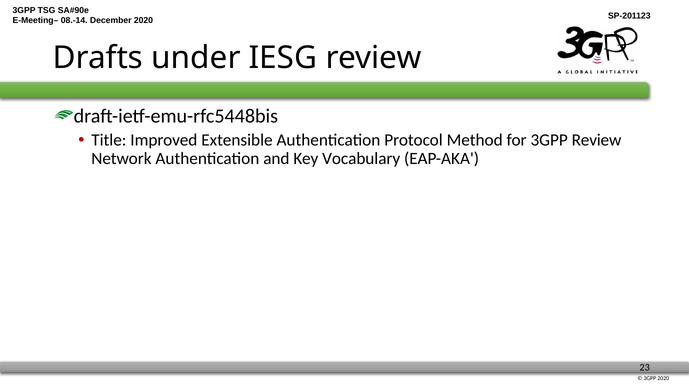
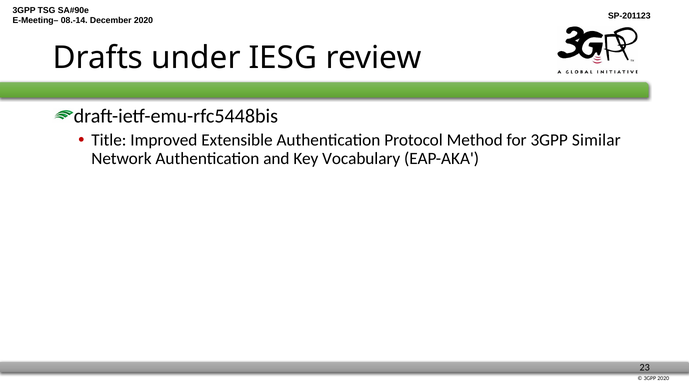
3GPP Review: Review -> Similar
